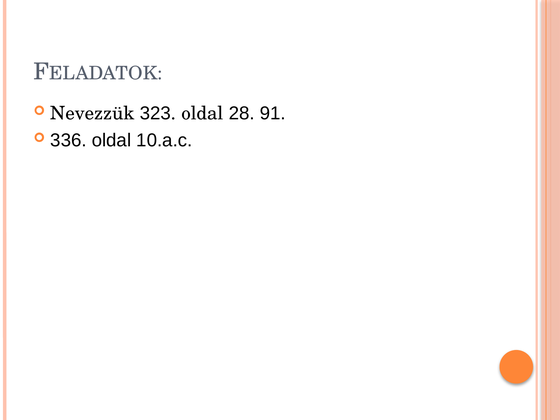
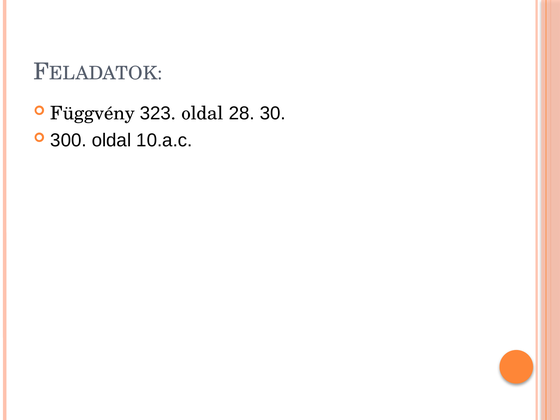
Nevezzük: Nevezzük -> Függvény
91: 91 -> 30
336: 336 -> 300
